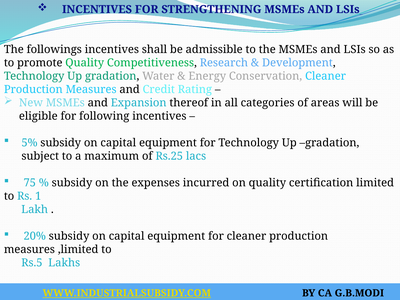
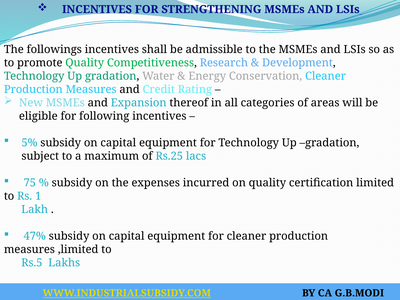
20%: 20% -> 47%
